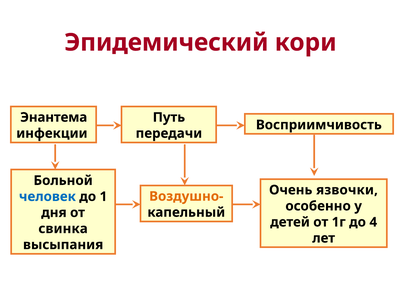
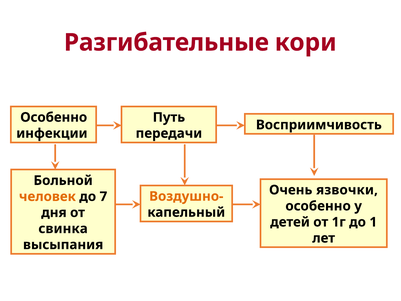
Эпидемический: Эпидемический -> Разгибательные
Энантема at (54, 117): Энантема -> Особенно
человек colour: blue -> orange
1: 1 -> 7
4: 4 -> 1
